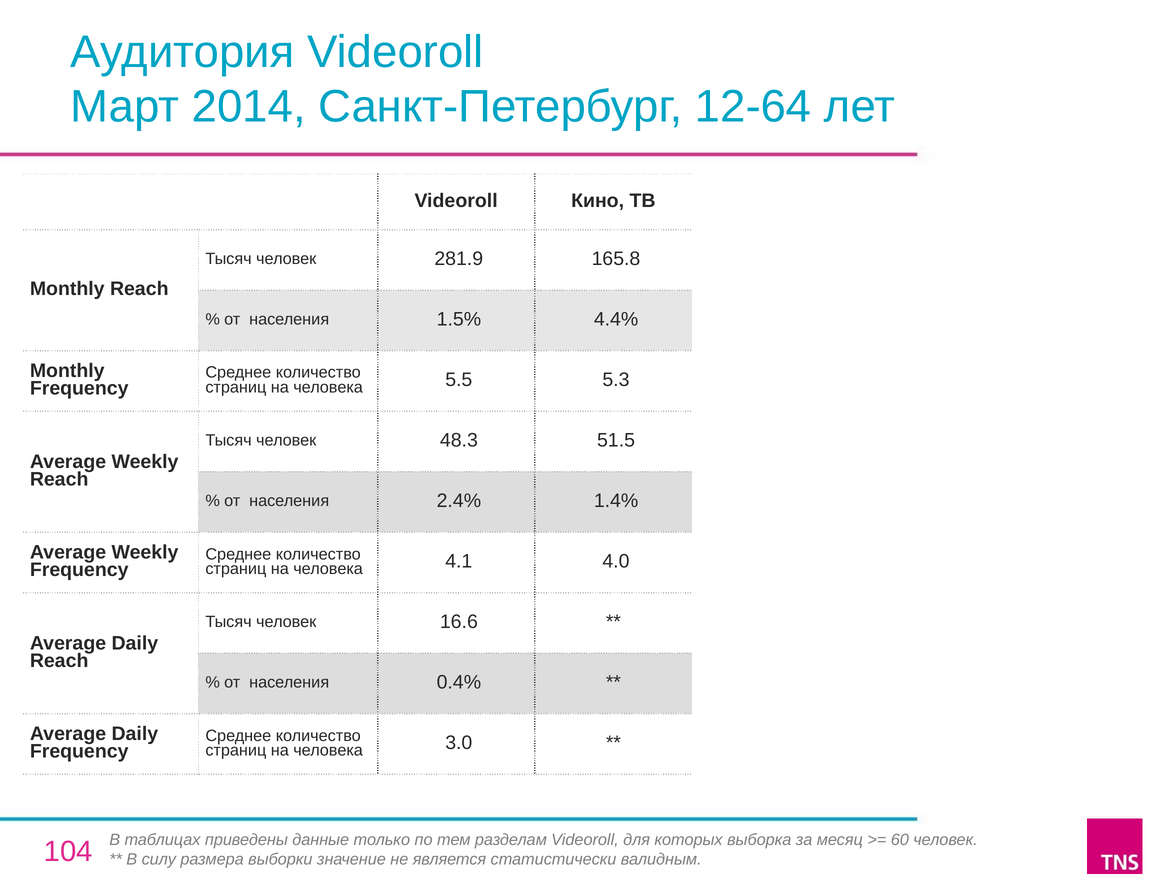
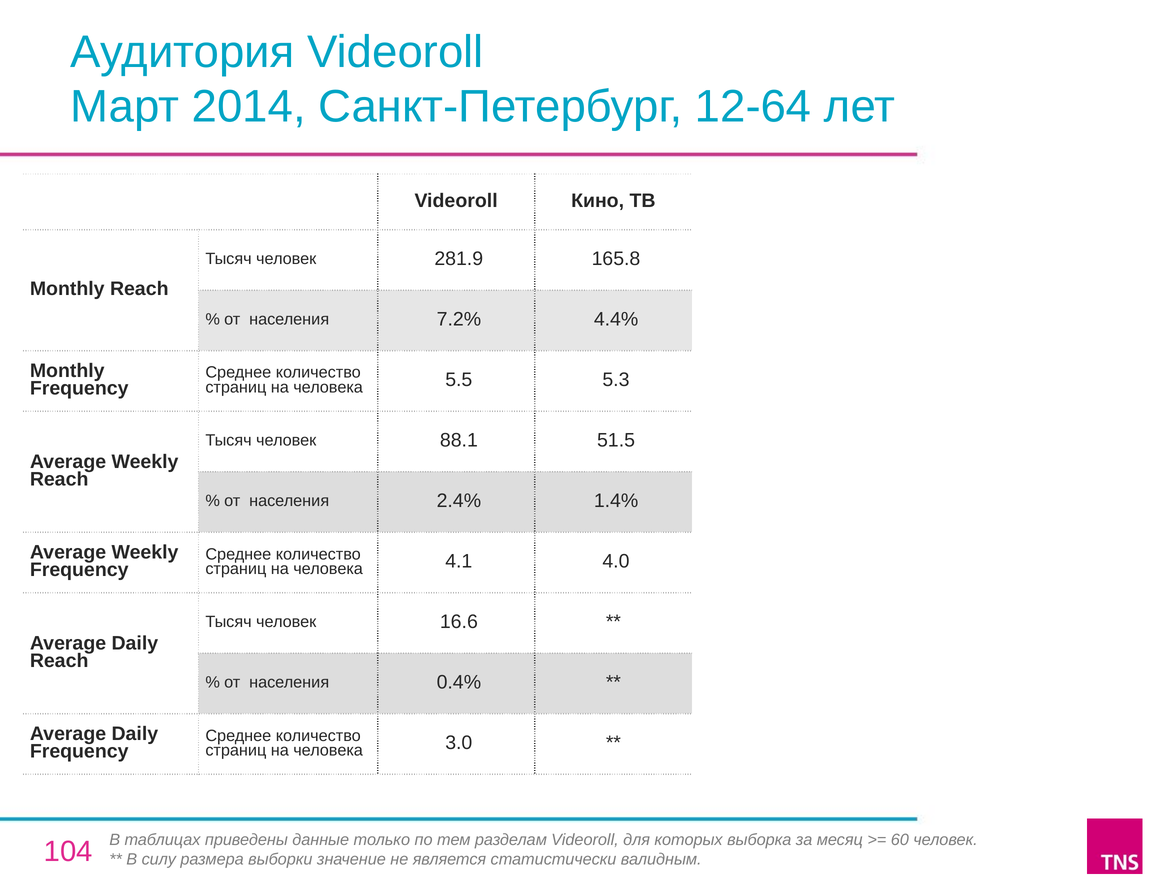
1.5%: 1.5% -> 7.2%
48.3: 48.3 -> 88.1
